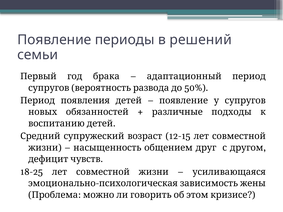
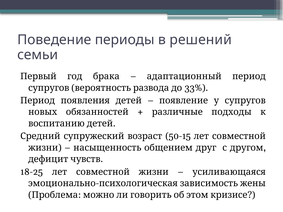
Появление at (54, 40): Появление -> Поведение
50%: 50% -> 33%
12-15: 12-15 -> 50-15
